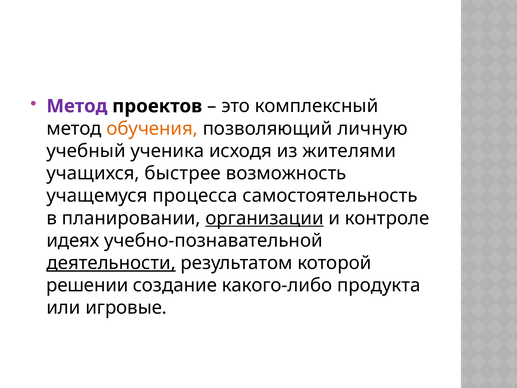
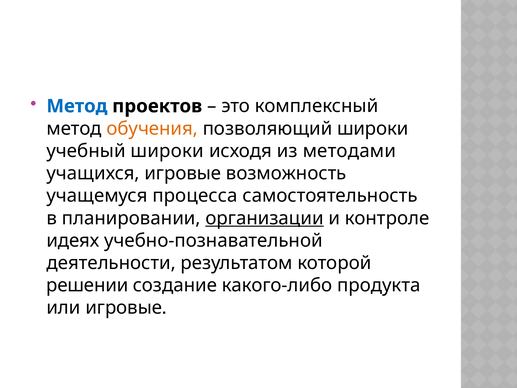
Метод at (77, 106) colour: purple -> blue
позволяющий личную: личную -> широки
учебный ученика: ученика -> широки
жителями: жителями -> методами
учащихся быстрее: быстрее -> игровые
деятельности underline: present -> none
